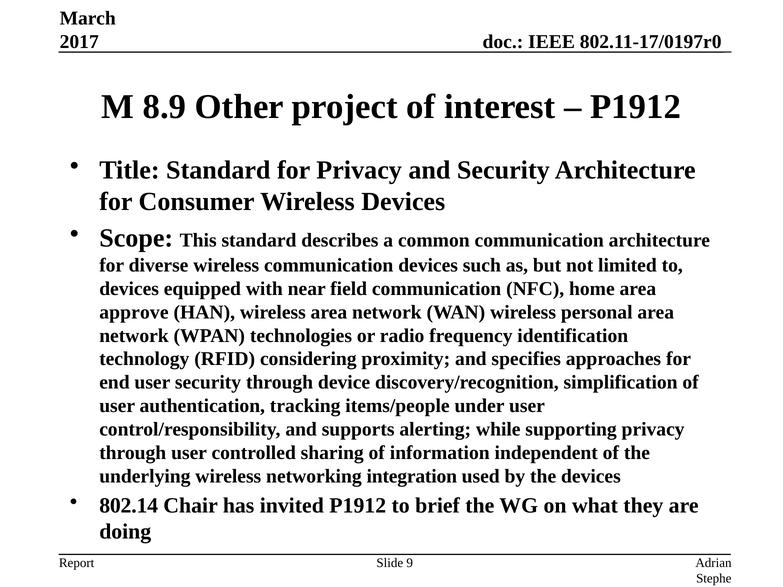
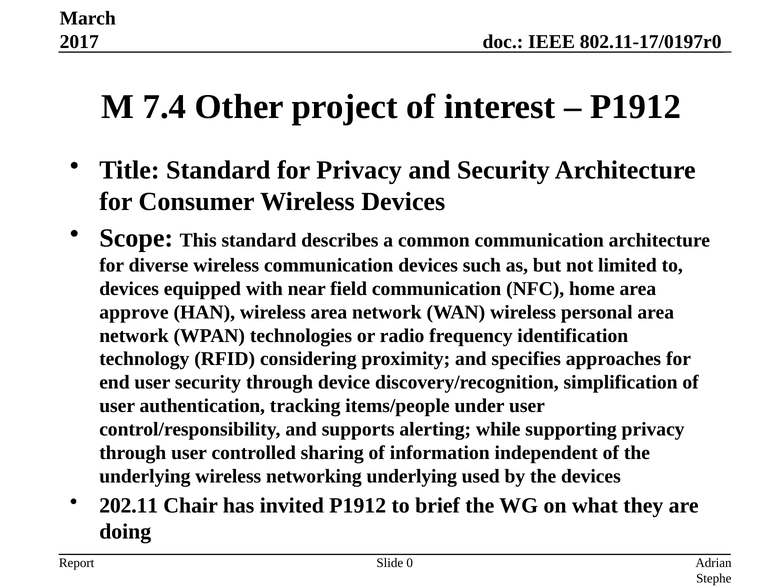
8.9: 8.9 -> 7.4
networking integration: integration -> underlying
802.14: 802.14 -> 202.11
9: 9 -> 0
